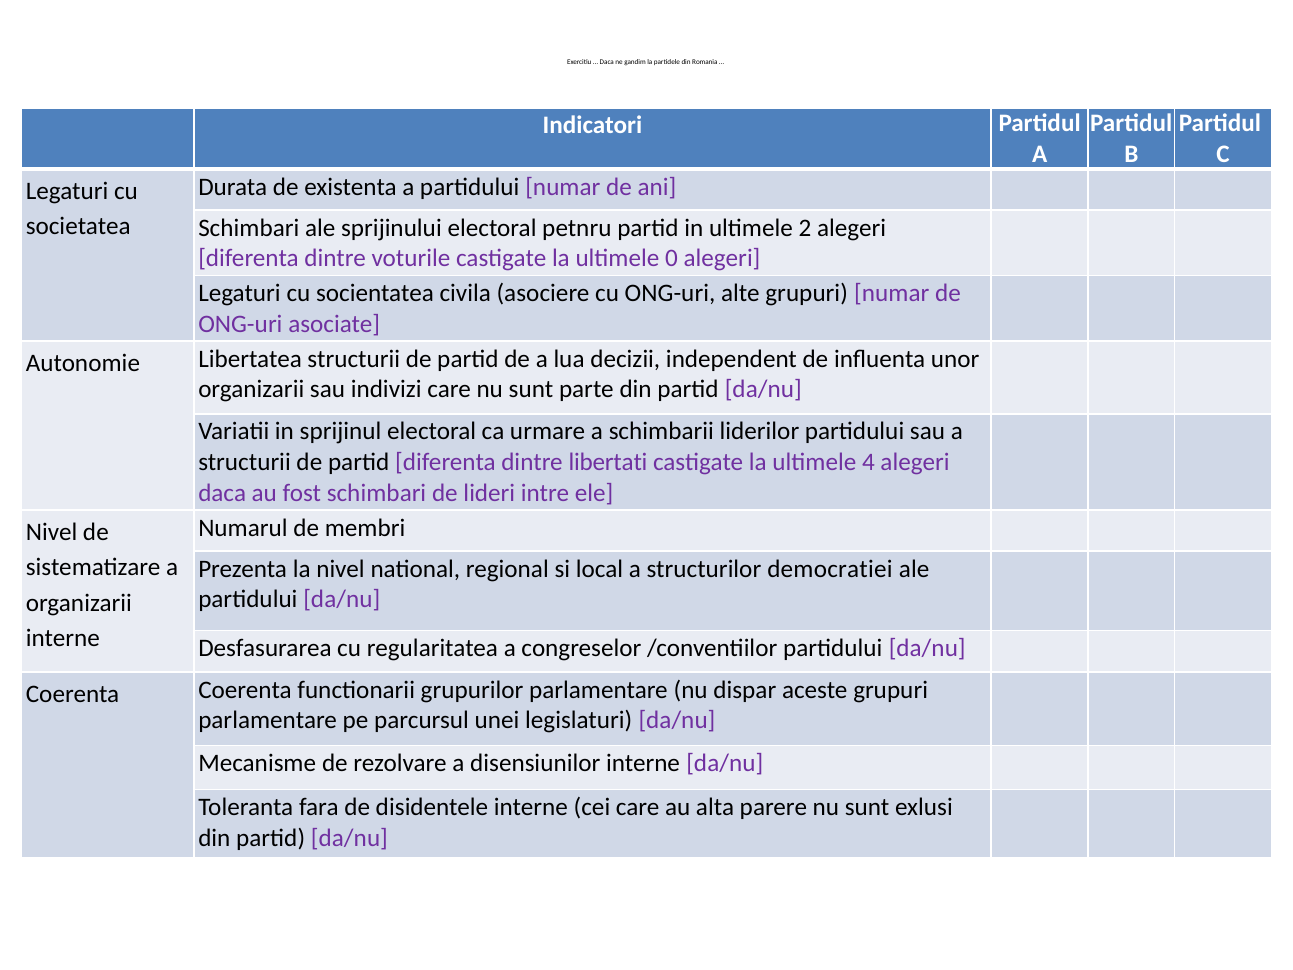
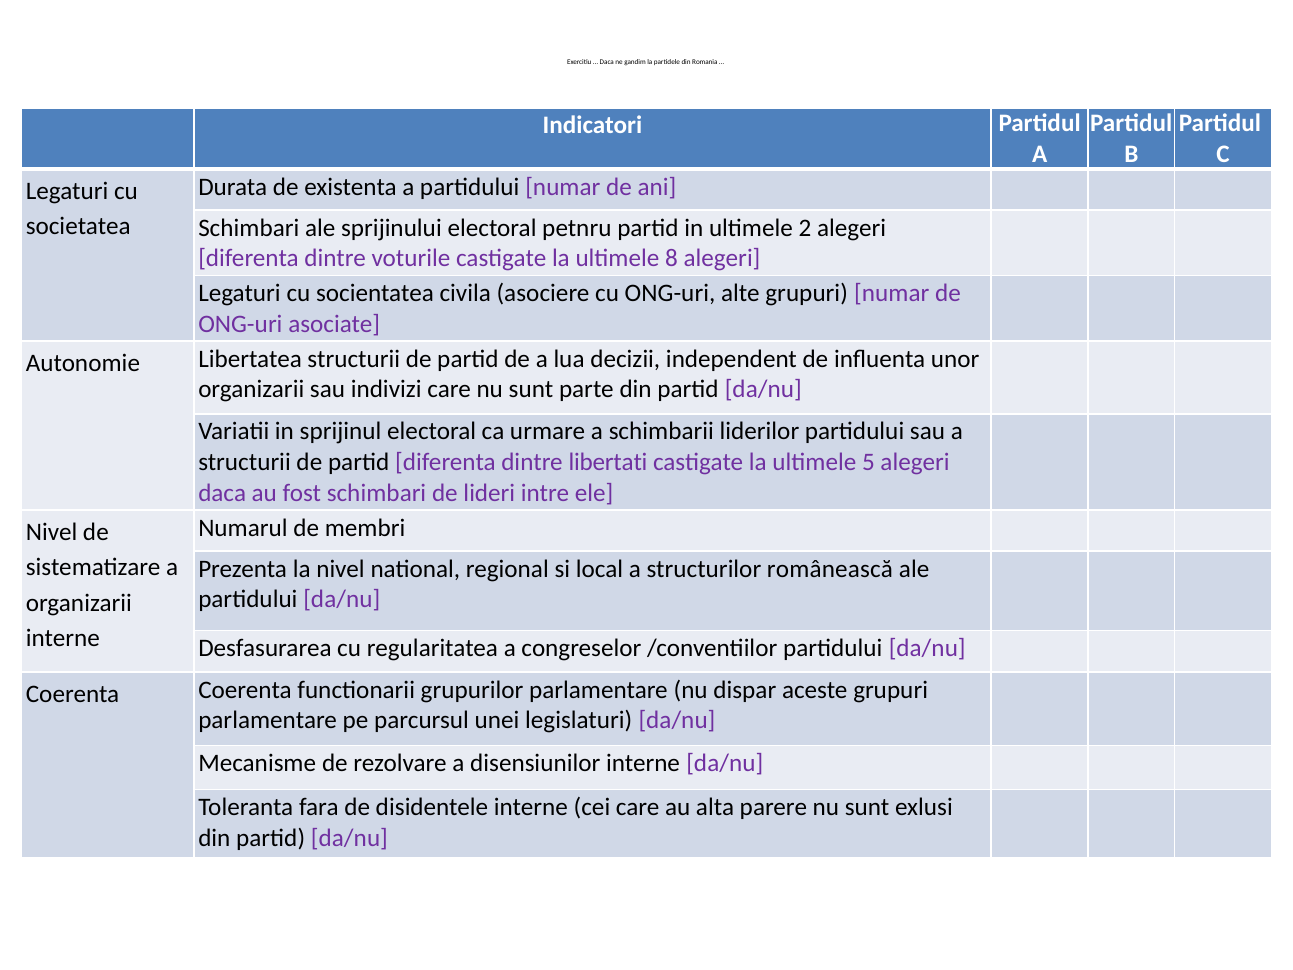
0: 0 -> 8
4: 4 -> 5
democratiei: democratiei -> românească
